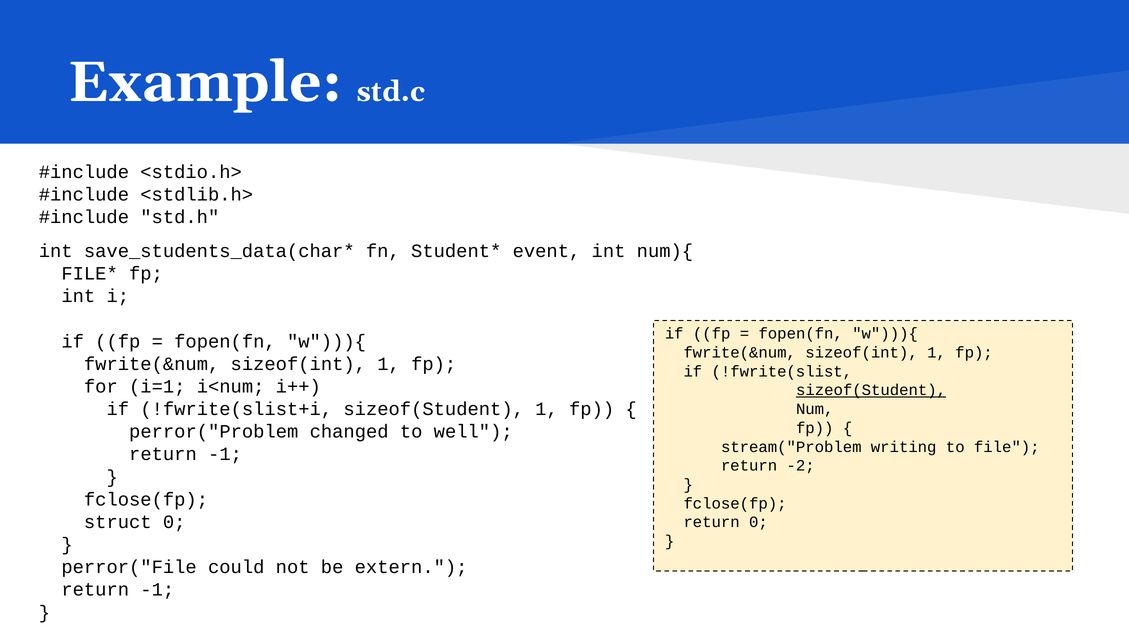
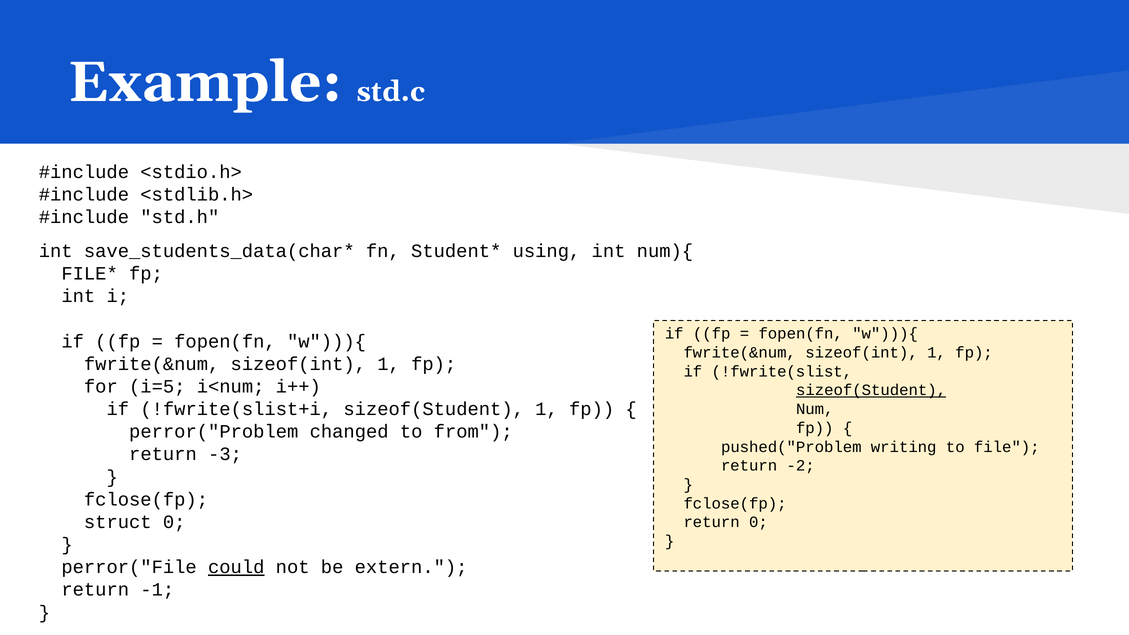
event: event -> using
i=1: i=1 -> i=5
well: well -> from
stream("Problem: stream("Problem -> pushed("Problem
-1 at (225, 454): -1 -> -3
could underline: none -> present
